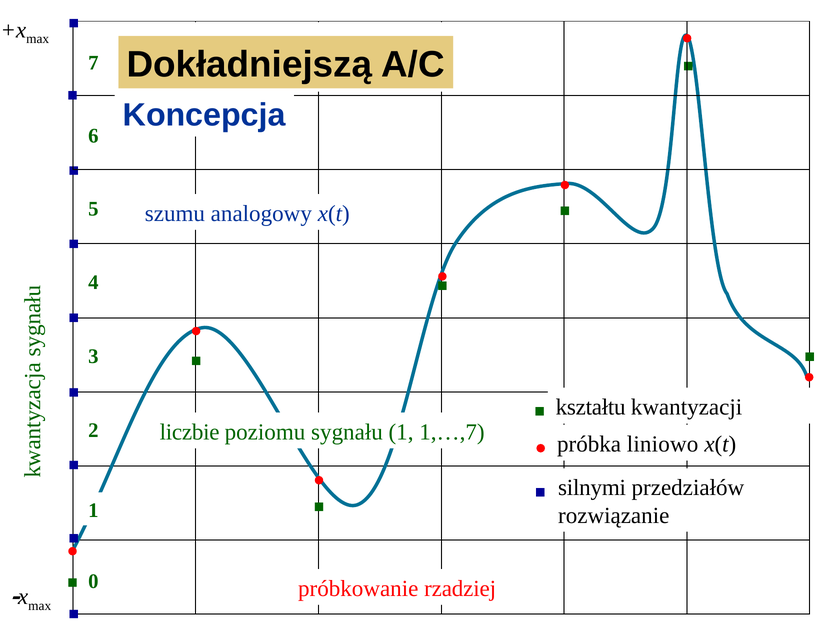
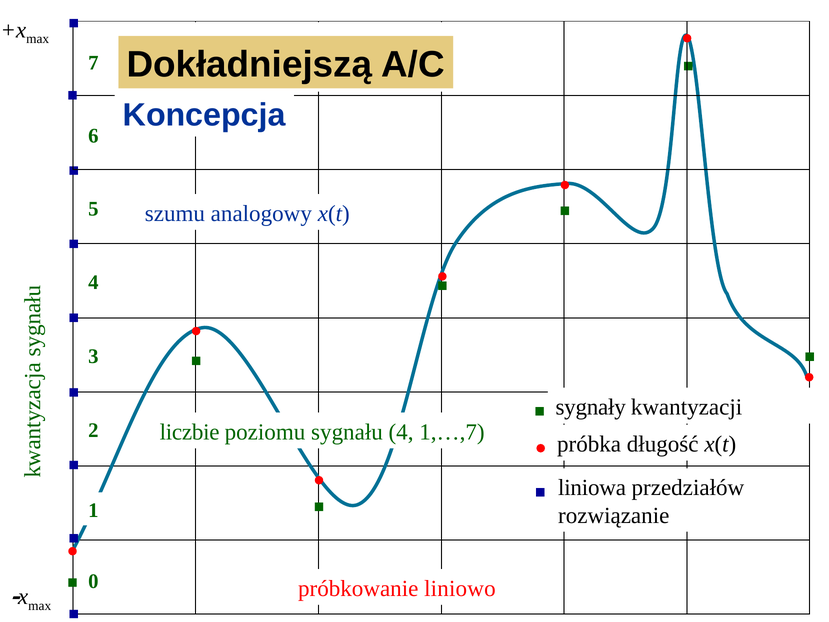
kształtu: kształtu -> sygnały
sygnału 1: 1 -> 4
liniowo: liniowo -> długość
silnymi: silnymi -> liniowa
rzadziej: rzadziej -> liniowo
